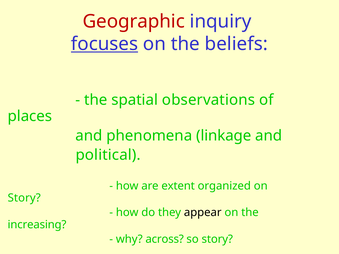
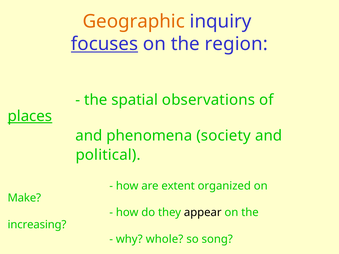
Geographic colour: red -> orange
beliefs: beliefs -> region
places underline: none -> present
linkage: linkage -> society
Story at (24, 198): Story -> Make
across: across -> whole
so story: story -> song
